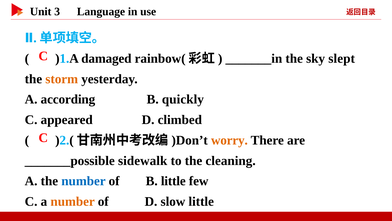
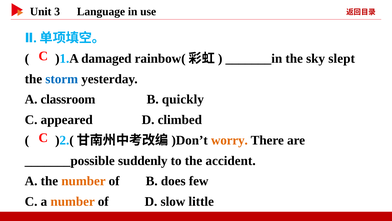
storm colour: orange -> blue
according: according -> classroom
sidewalk: sidewalk -> suddenly
cleaning: cleaning -> accident
number at (83, 181) colour: blue -> orange
B little: little -> does
